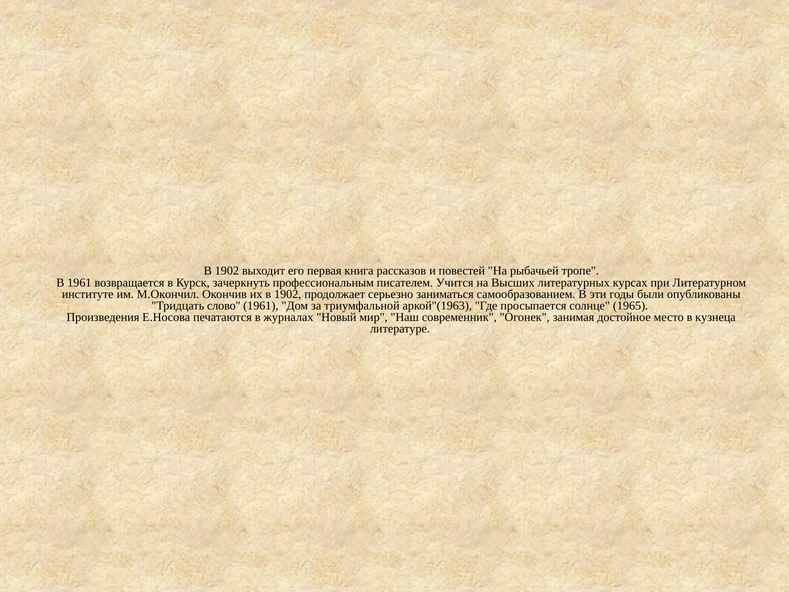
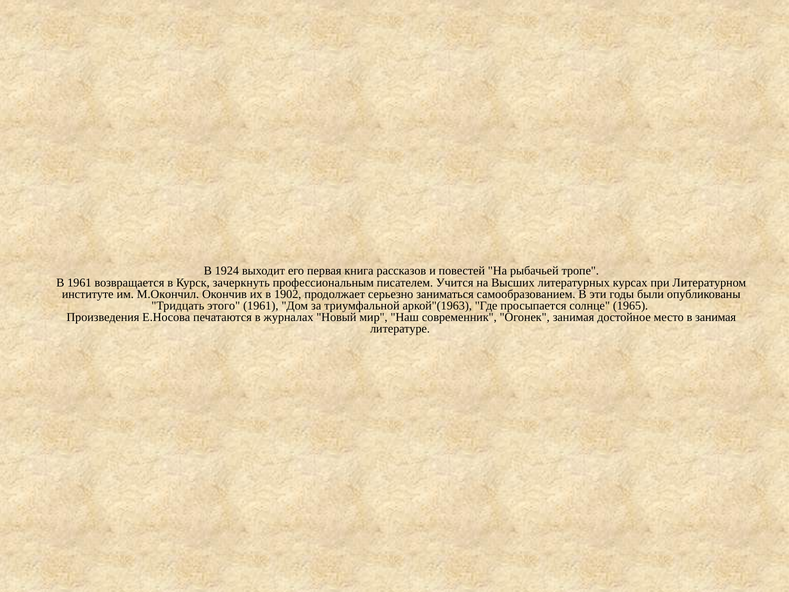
1902 at (227, 271): 1902 -> 1924
слово: слово -> этого
в кузнеца: кузнеца -> занимая
